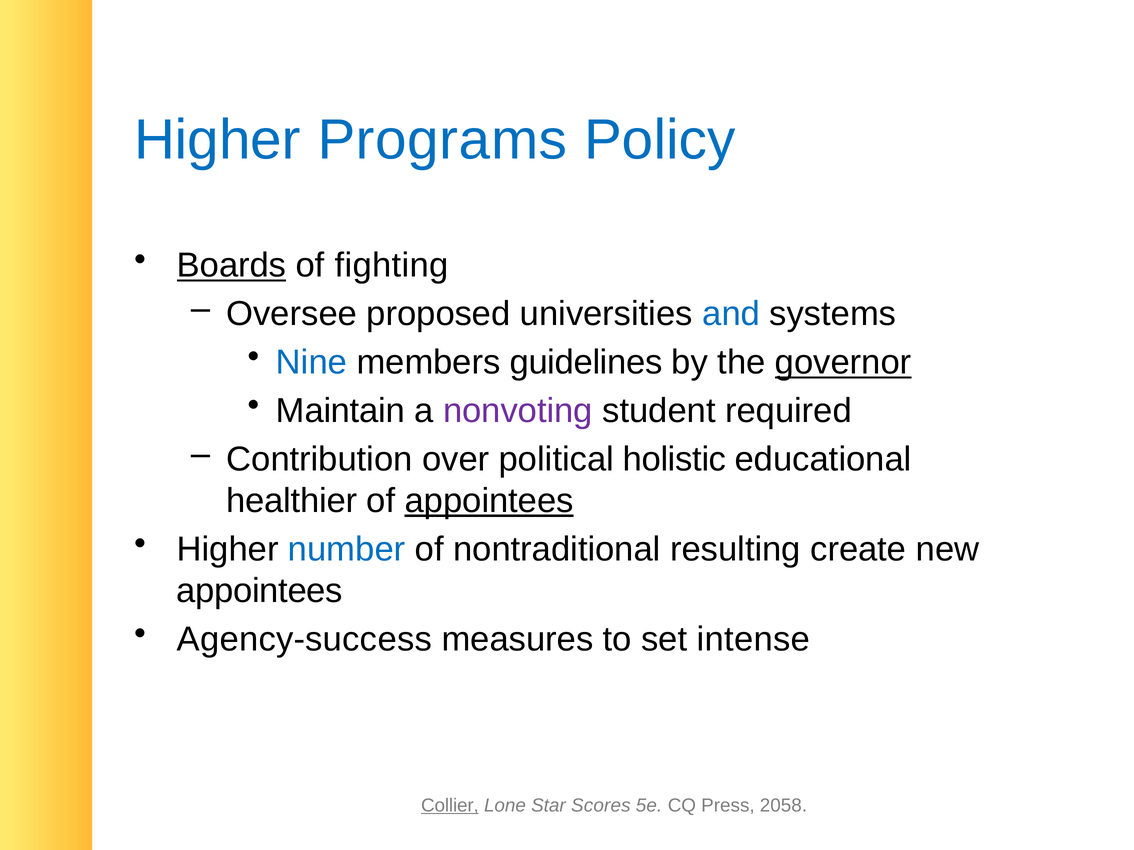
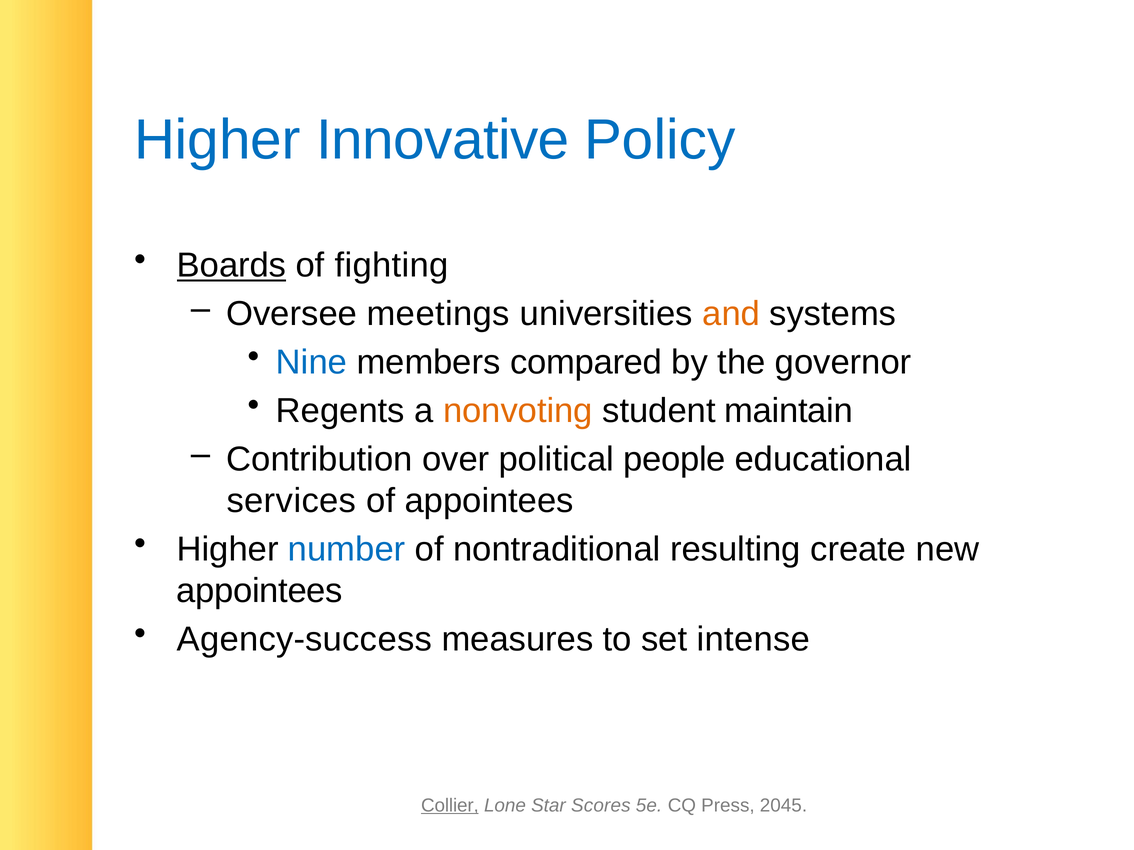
Programs: Programs -> Innovative
proposed: proposed -> meetings
and colour: blue -> orange
guidelines: guidelines -> compared
governor underline: present -> none
Maintain: Maintain -> Regents
nonvoting colour: purple -> orange
required: required -> maintain
holistic: holistic -> people
healthier: healthier -> services
appointees at (489, 501) underline: present -> none
2058: 2058 -> 2045
